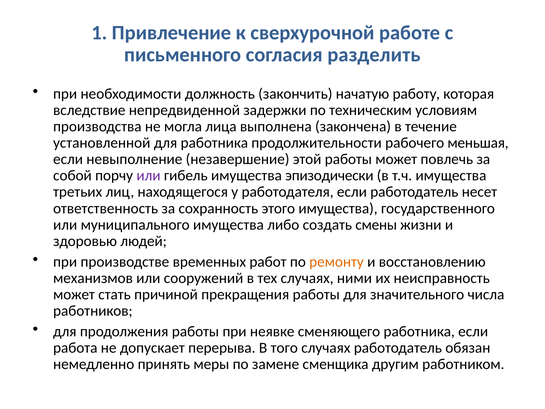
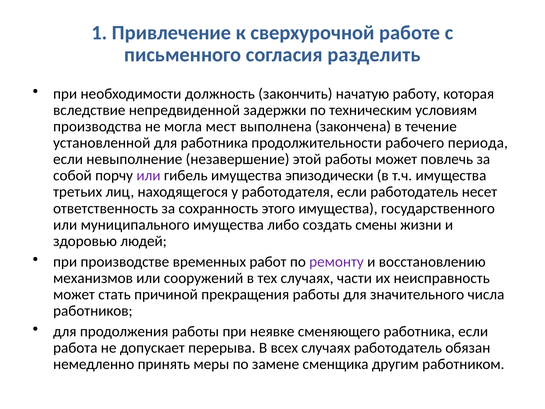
лица: лица -> мест
меньшая: меньшая -> периода
ремонту colour: orange -> purple
ними: ними -> части
того: того -> всех
